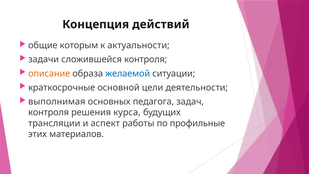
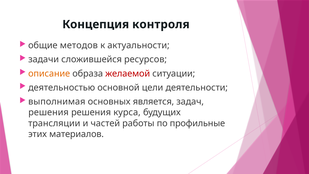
действий: действий -> контроля
которым: которым -> методов
сложившейся контроля: контроля -> ресурсов
желаемой colour: blue -> red
краткосрочные: краткосрочные -> деятельностью
педагога: педагога -> является
контроля at (49, 112): контроля -> решения
аспект: аспект -> частей
